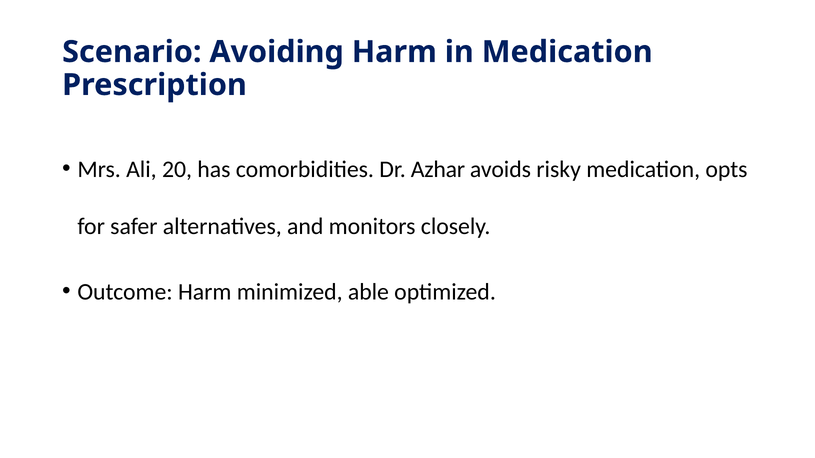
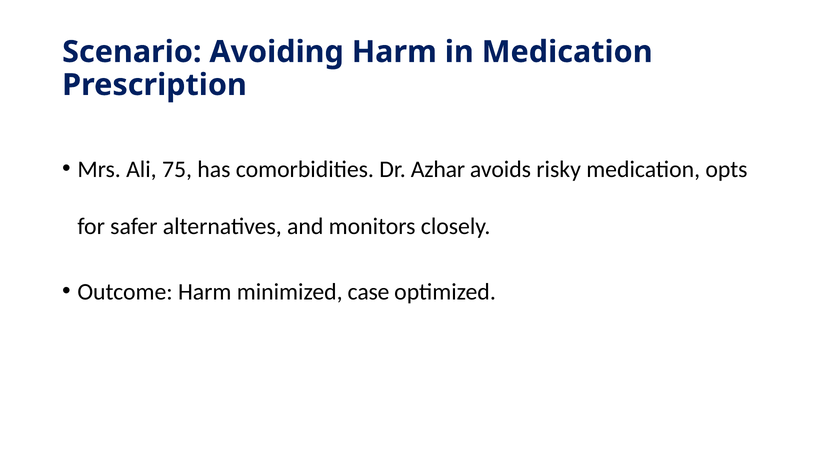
20: 20 -> 75
able: able -> case
